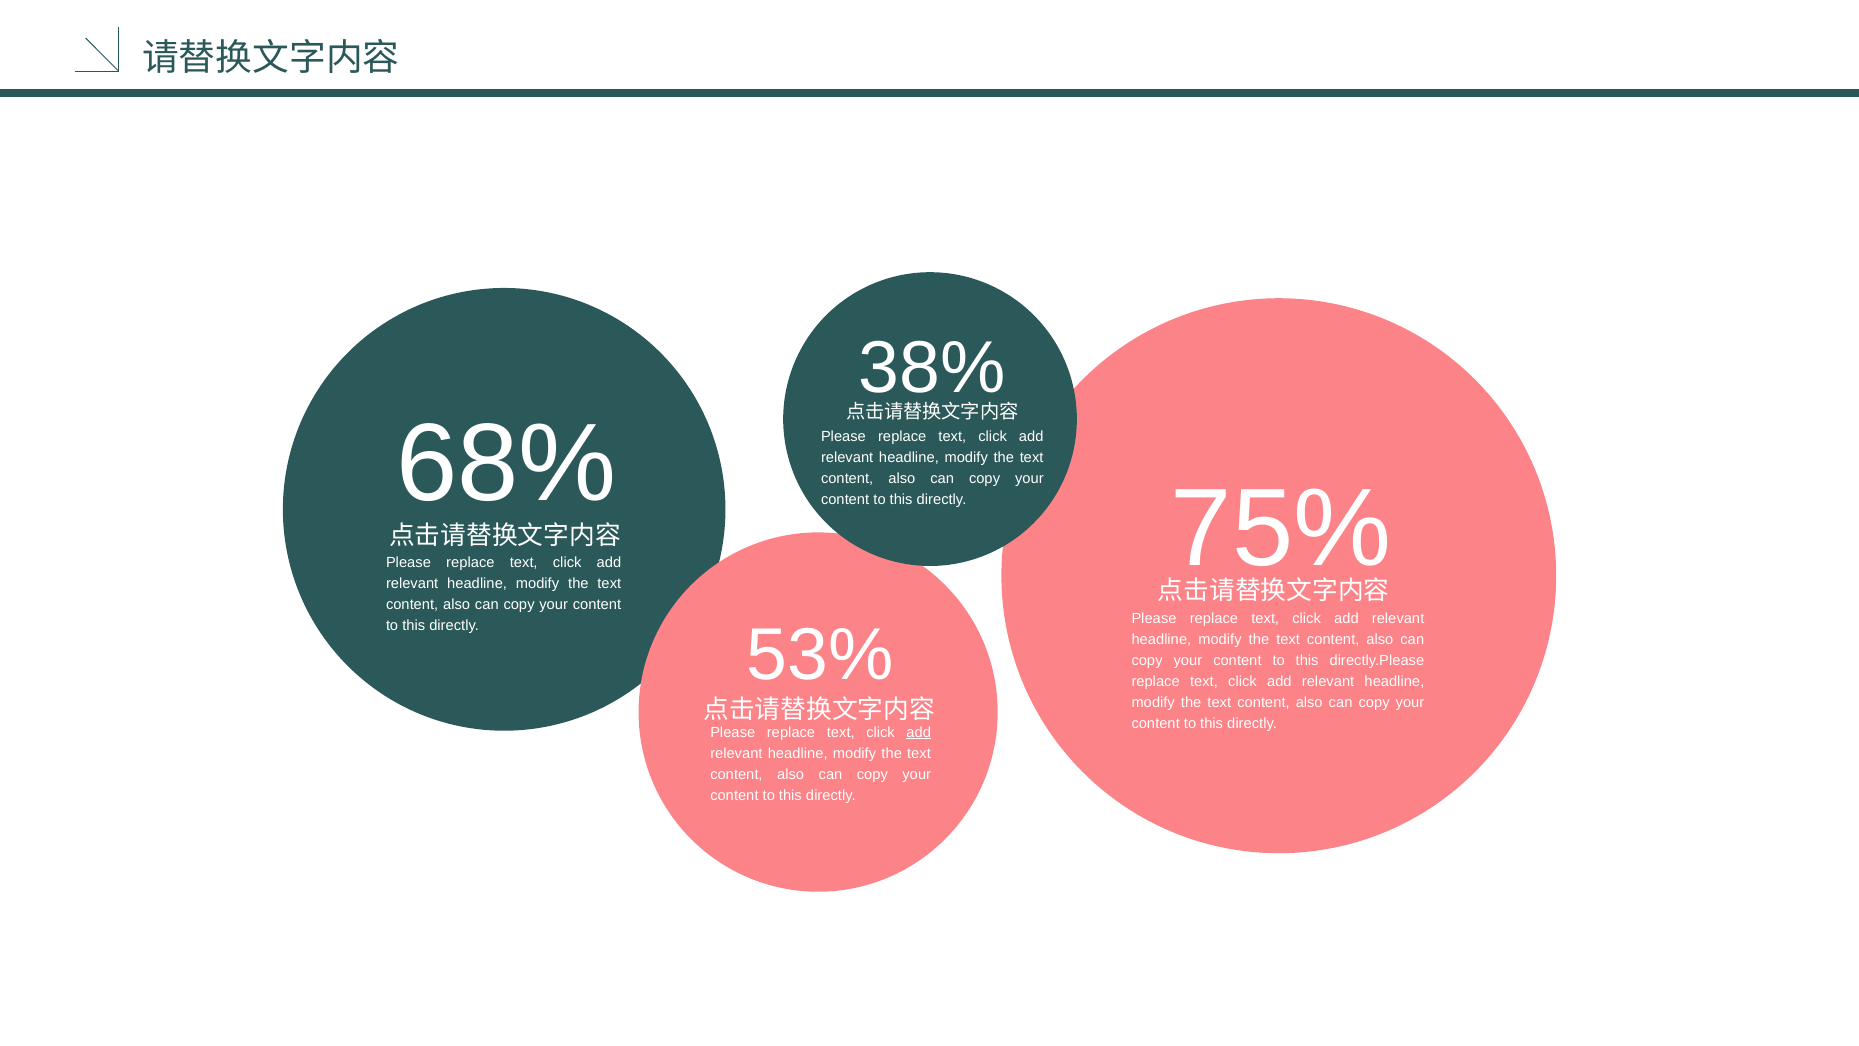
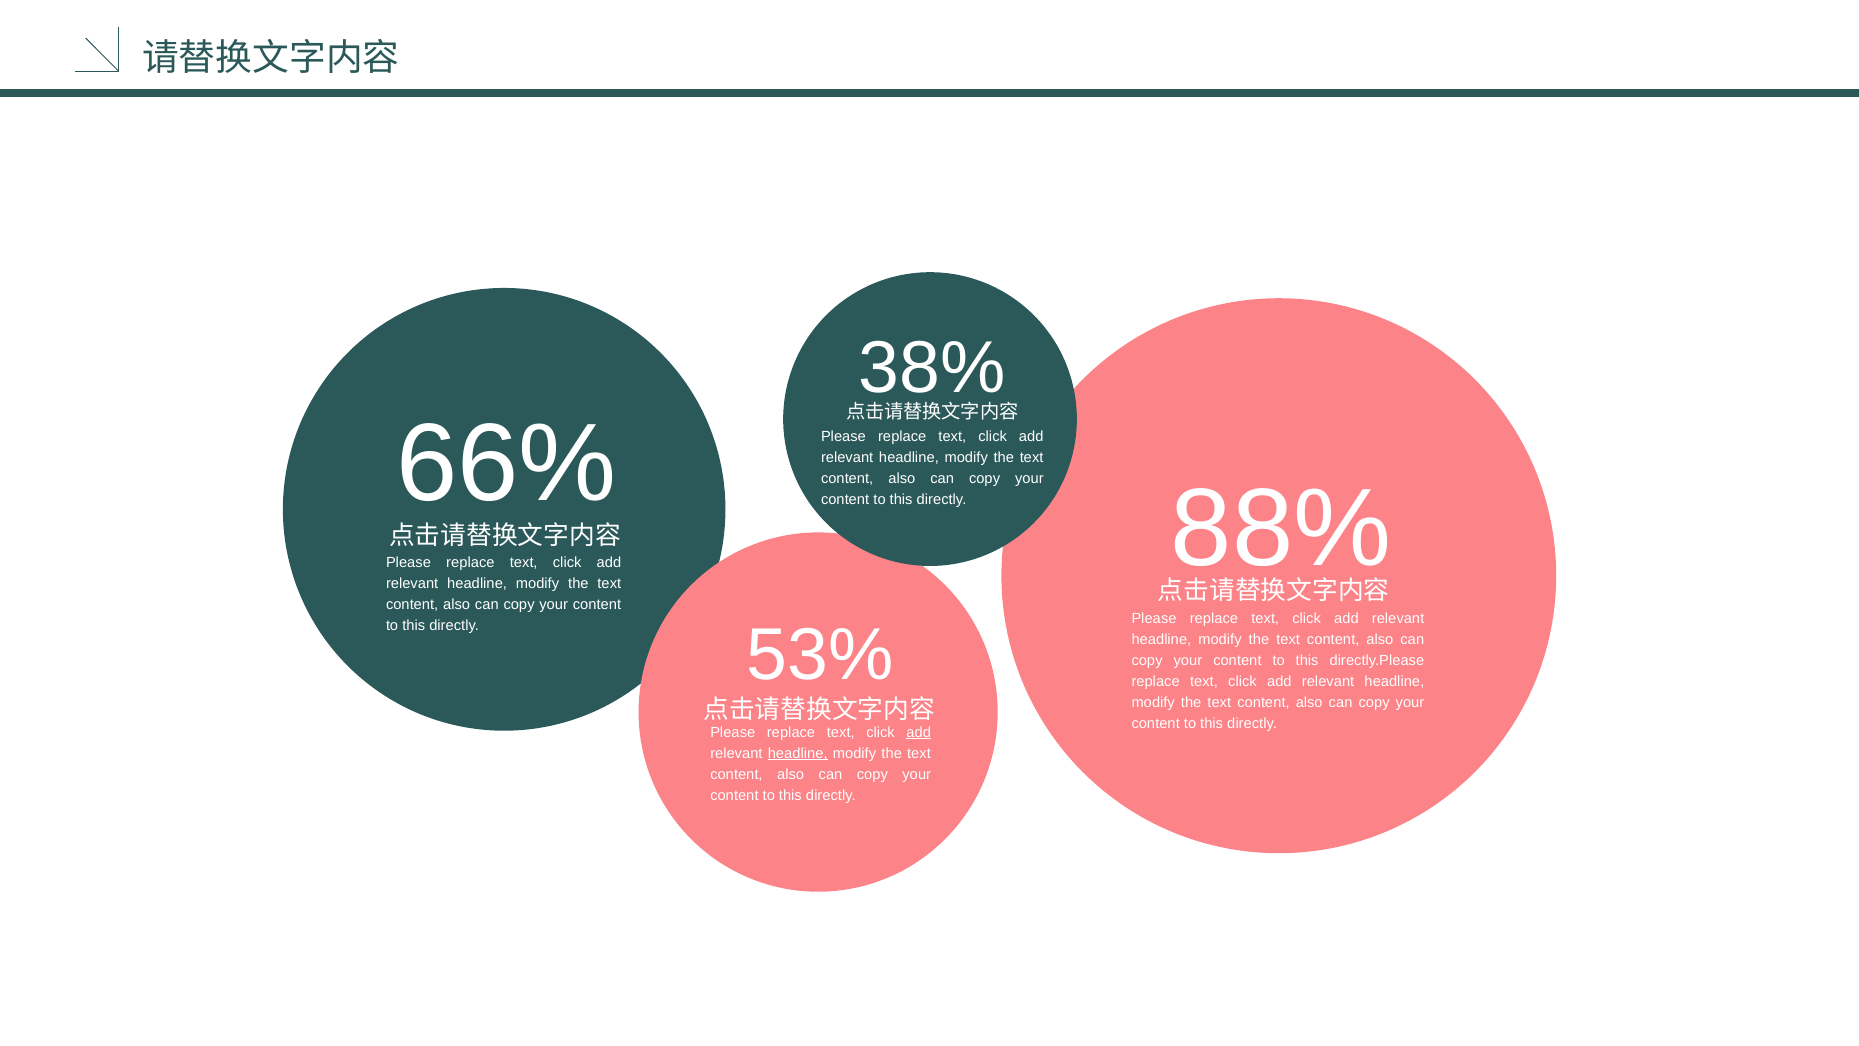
68%: 68% -> 66%
75%: 75% -> 88%
headline at (798, 753) underline: none -> present
